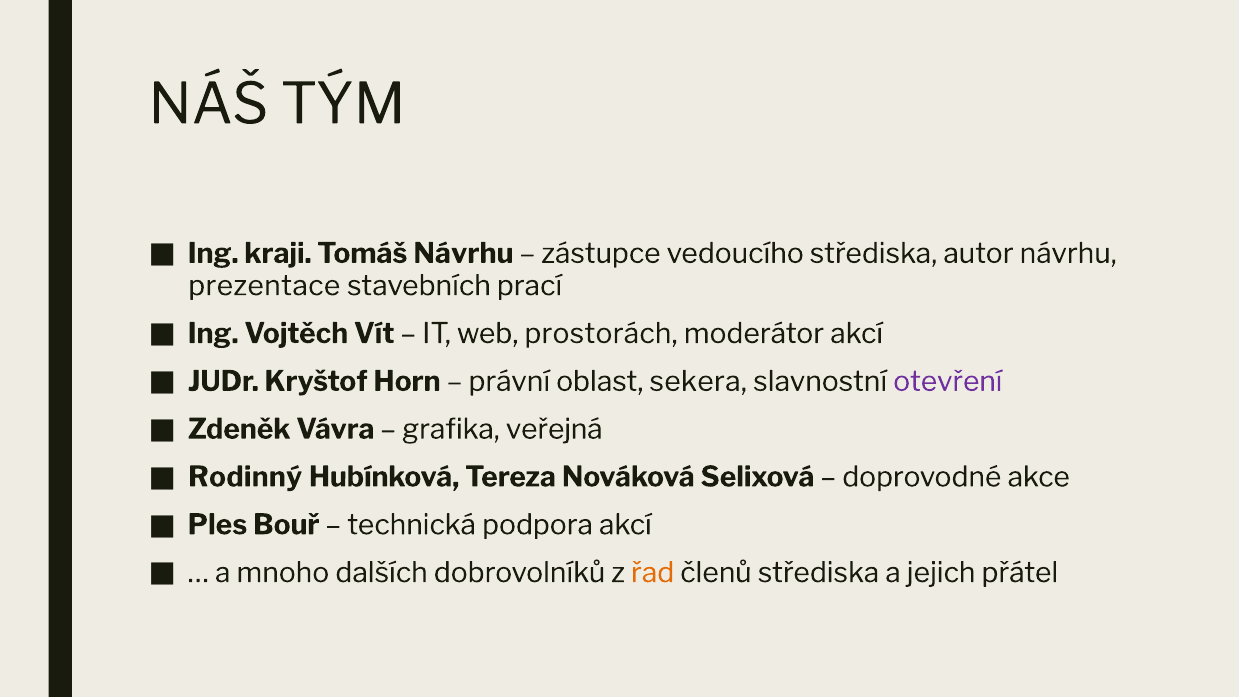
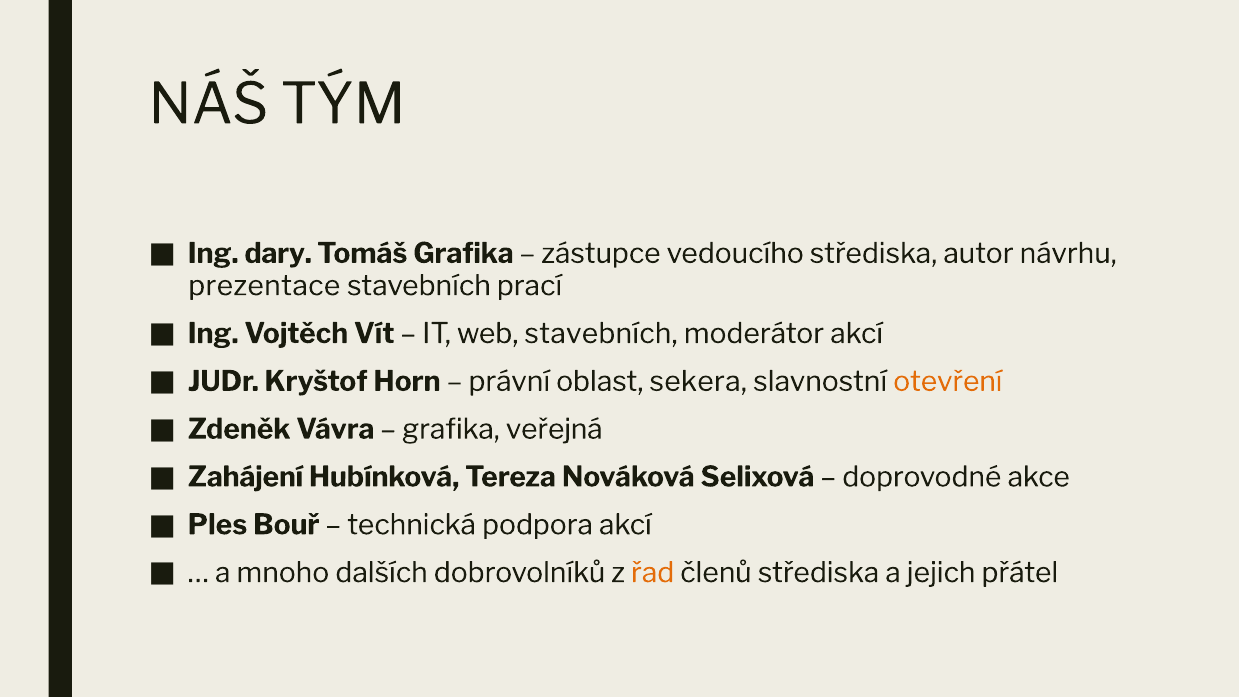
kraji: kraji -> dary
Tomáš Návrhu: Návrhu -> Grafika
web prostorách: prostorách -> stavebních
otevření colour: purple -> orange
Rodinný: Rodinný -> Zahájení
